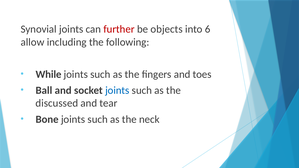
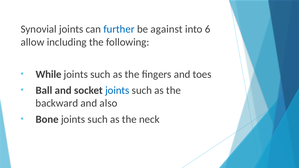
further colour: red -> blue
objects: objects -> against
discussed: discussed -> backward
tear: tear -> also
